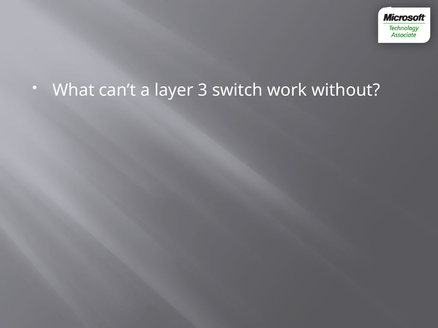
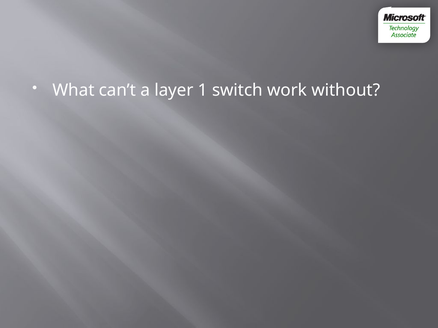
3: 3 -> 1
